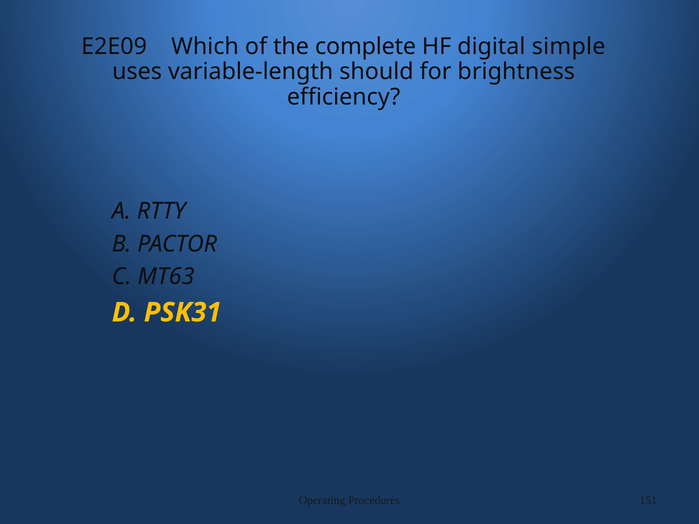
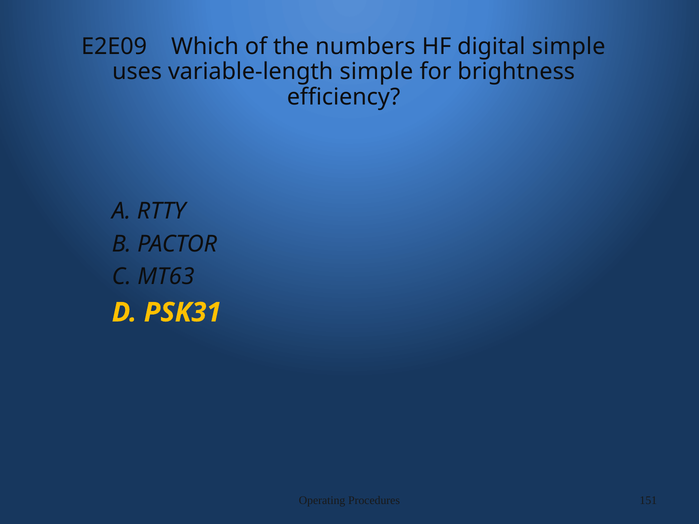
complete: complete -> numbers
variable-length should: should -> simple
